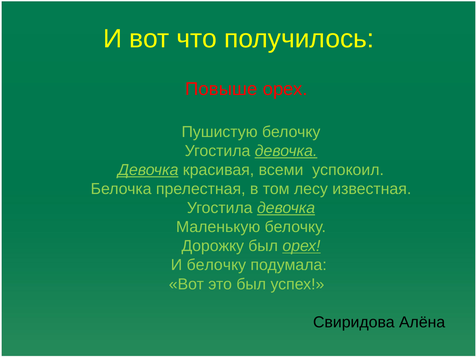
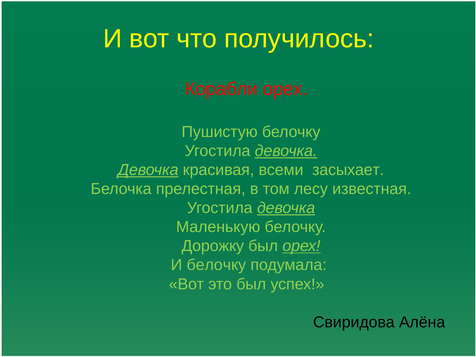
Повыше: Повыше -> Корабли
успокоил: успокоил -> засыхает
